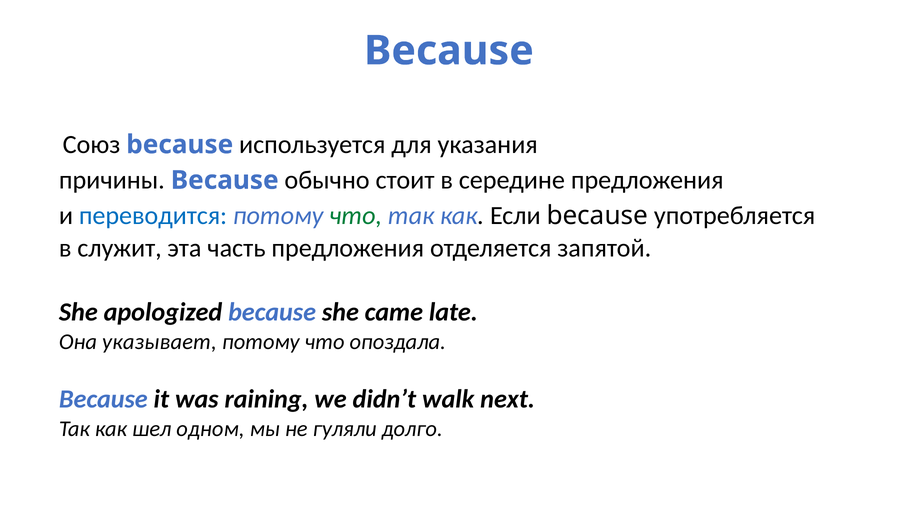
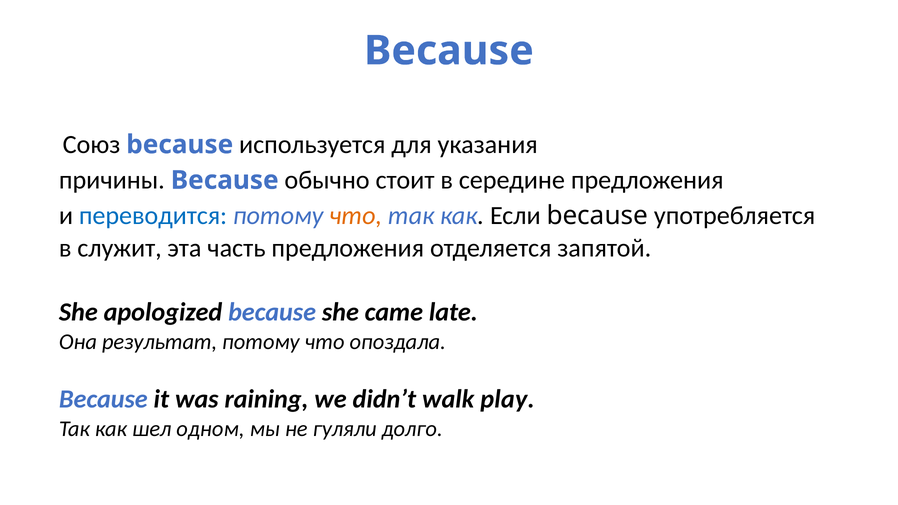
что at (356, 216) colour: green -> orange
указывает: указывает -> результат
next: next -> play
